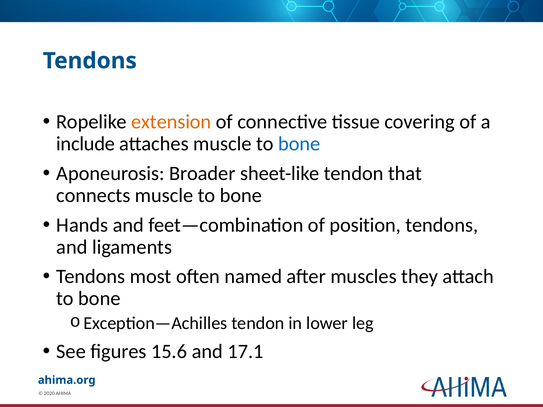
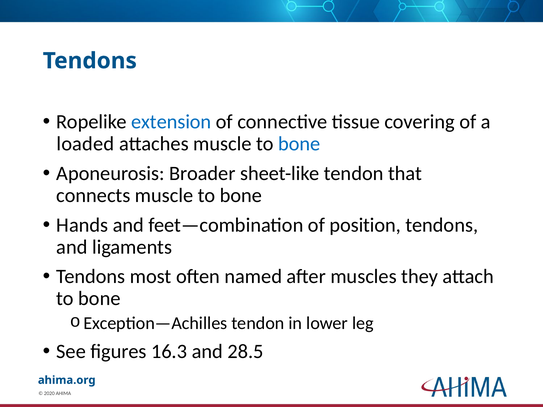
extension colour: orange -> blue
include: include -> loaded
15.6: 15.6 -> 16.3
17.1: 17.1 -> 28.5
